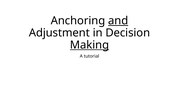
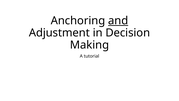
Making underline: present -> none
